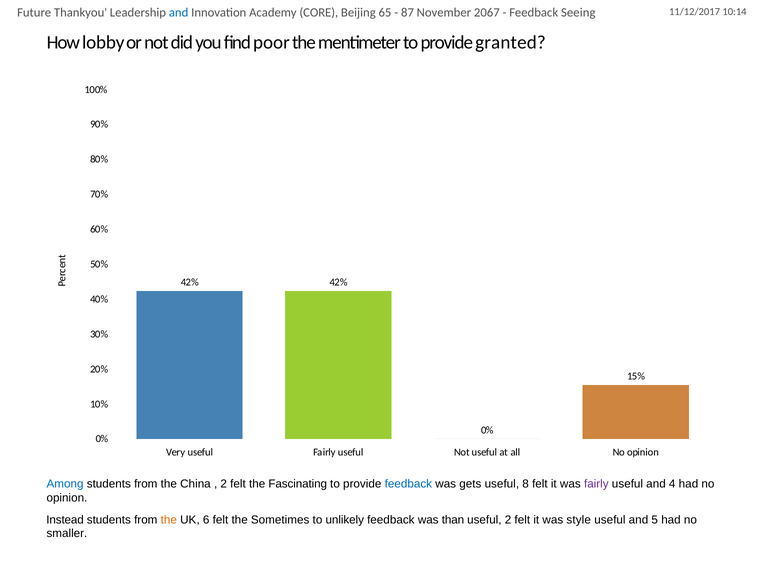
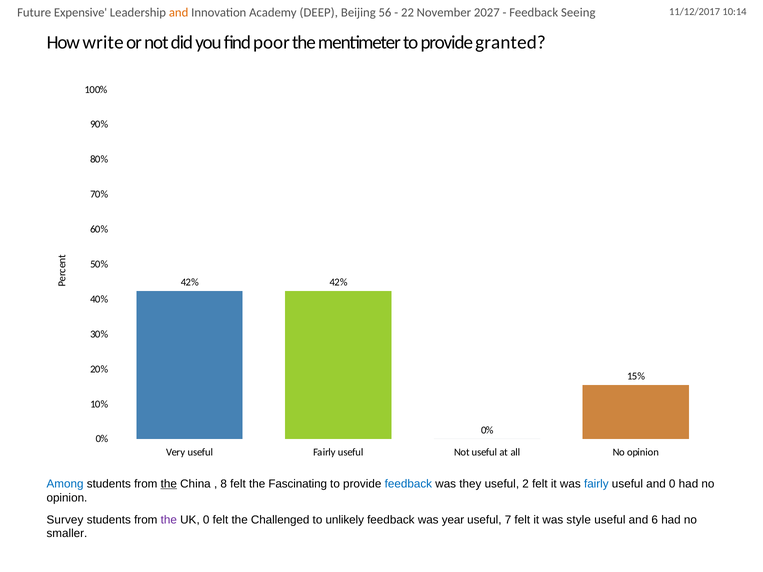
Thankyou: Thankyou -> Expensive
and at (179, 13) colour: blue -> orange
CORE: CORE -> DEEP
65: 65 -> 56
87: 87 -> 22
2067: 2067 -> 2027
lobby: lobby -> write
the at (169, 484) underline: none -> present
2 at (224, 484): 2 -> 8
gets: gets -> they
8: 8 -> 2
fairly at (596, 484) colour: purple -> blue
and 4: 4 -> 0
Instead: Instead -> Survey
the at (169, 520) colour: orange -> purple
UK 6: 6 -> 0
Sometimes: Sometimes -> Challenged
than: than -> year
useful 2: 2 -> 7
5: 5 -> 6
